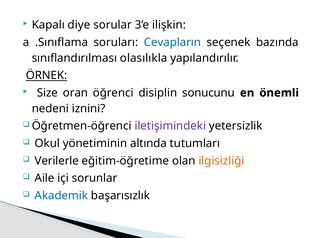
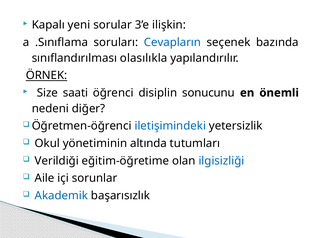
diye: diye -> yeni
oran: oran -> saati
iznini: iznini -> diğer
iletişimindeki colour: purple -> blue
Verilerle: Verilerle -> Verildiği
ilgisizliği colour: orange -> blue
